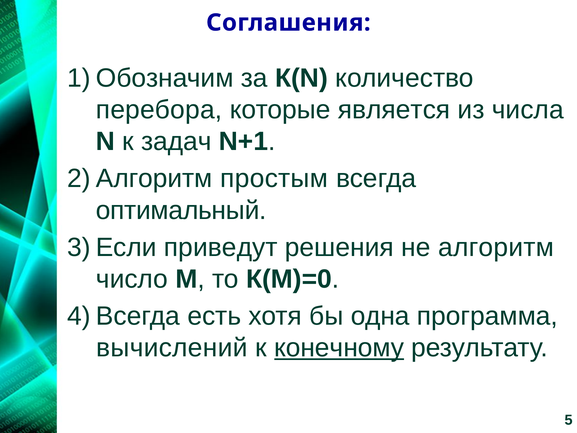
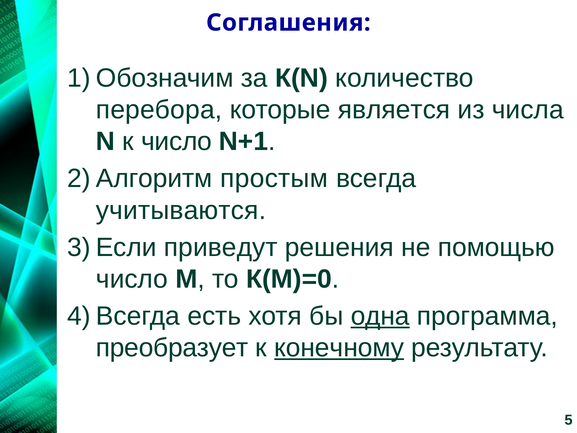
к задач: задач -> число
оптимальный: оптимальный -> учитываются
алгоритм: алгоритм -> помощью
одна underline: none -> present
вычислений: вычислений -> преобразует
